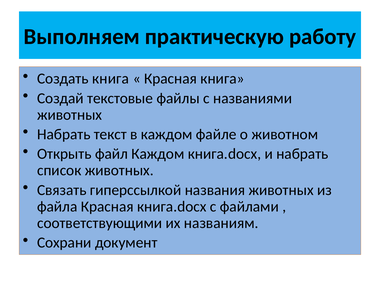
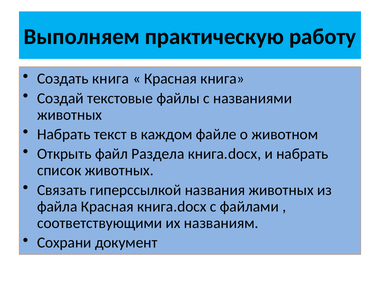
файл Каждом: Каждом -> Раздела
